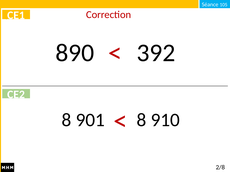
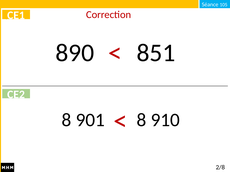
392: 392 -> 851
